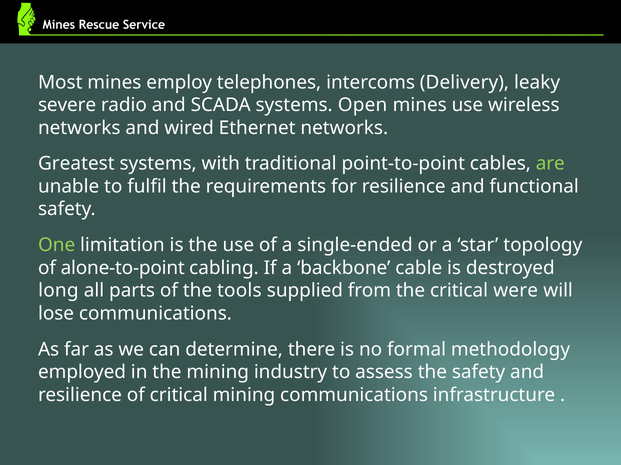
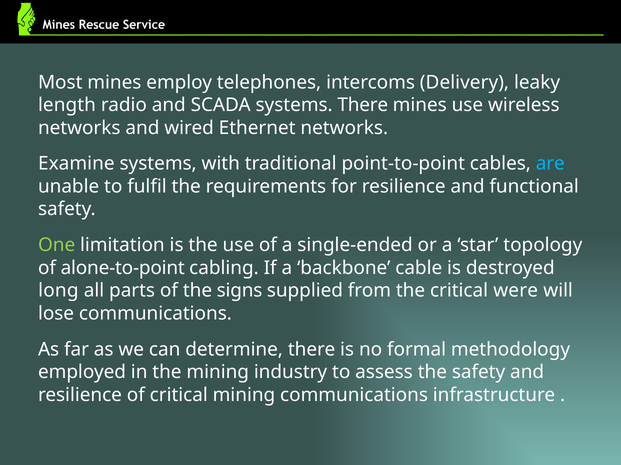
severe: severe -> length
systems Open: Open -> There
Greatest: Greatest -> Examine
are colour: light green -> light blue
tools: tools -> signs
